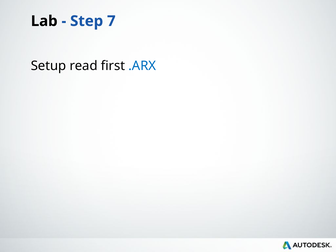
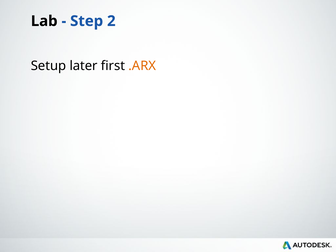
7: 7 -> 2
read: read -> later
.ARX colour: blue -> orange
